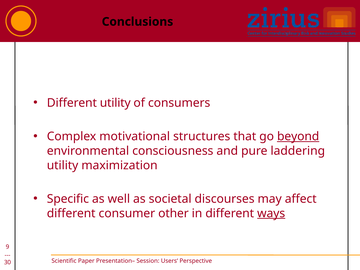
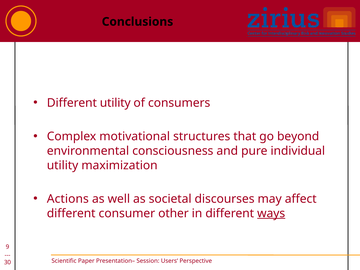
beyond underline: present -> none
laddering: laddering -> individual
Specific: Specific -> Actions
